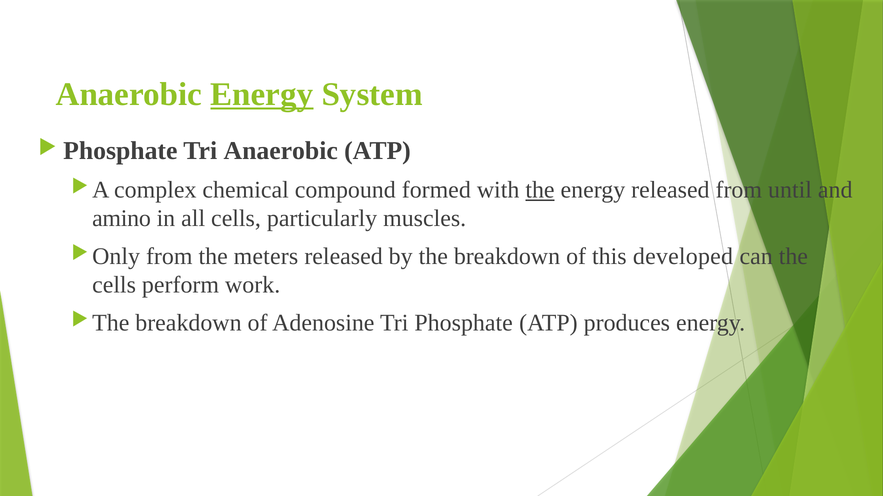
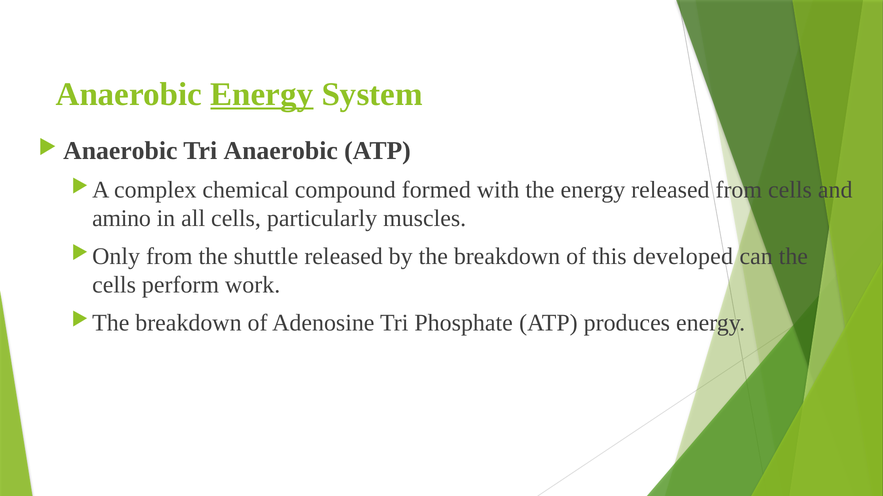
Phosphate at (120, 151): Phosphate -> Anaerobic
the at (540, 190) underline: present -> none
from until: until -> cells
meters: meters -> shuttle
